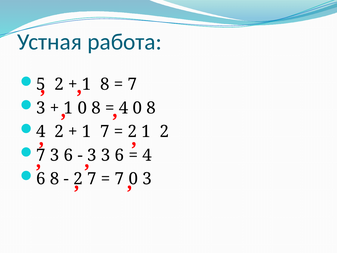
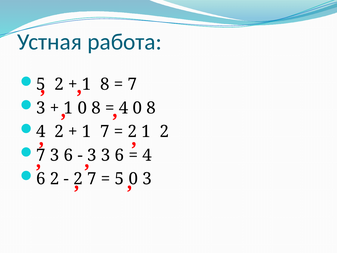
6 8: 8 -> 2
7 at (119, 179): 7 -> 5
